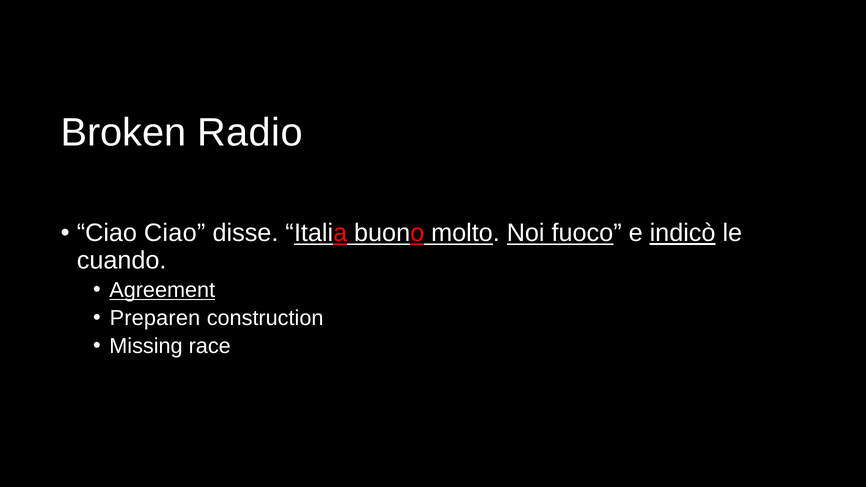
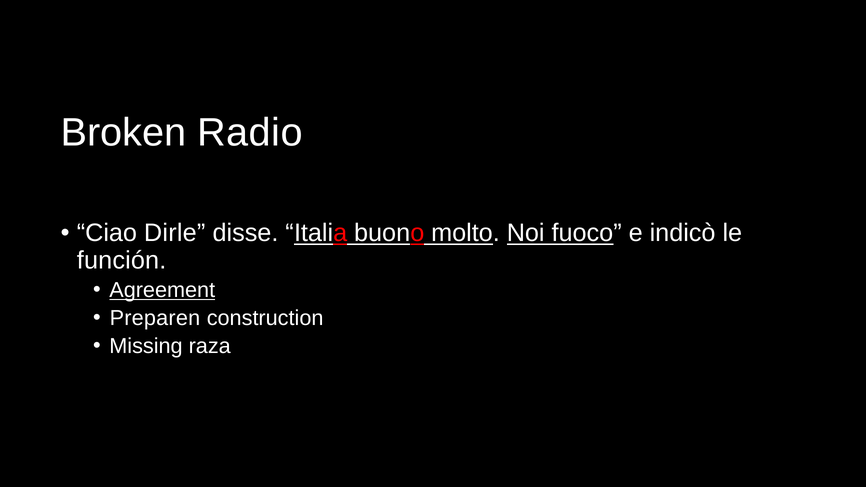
Ciao Ciao: Ciao -> Dirle
indicò underline: present -> none
cuando: cuando -> función
race: race -> raza
